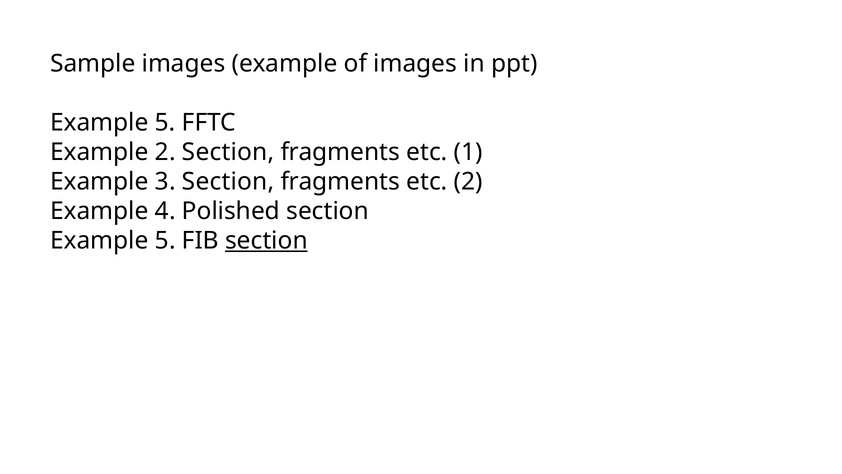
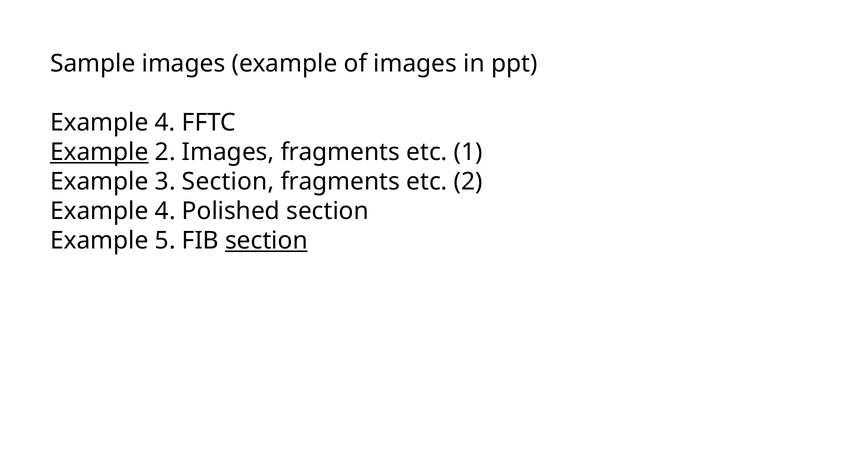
5 at (165, 122): 5 -> 4
Example at (99, 152) underline: none -> present
2 Section: Section -> Images
